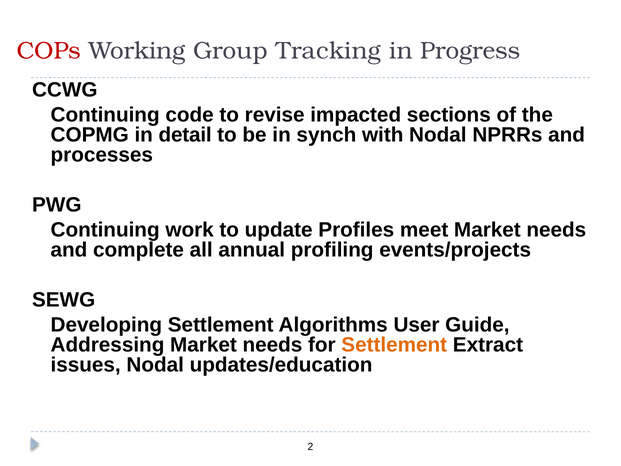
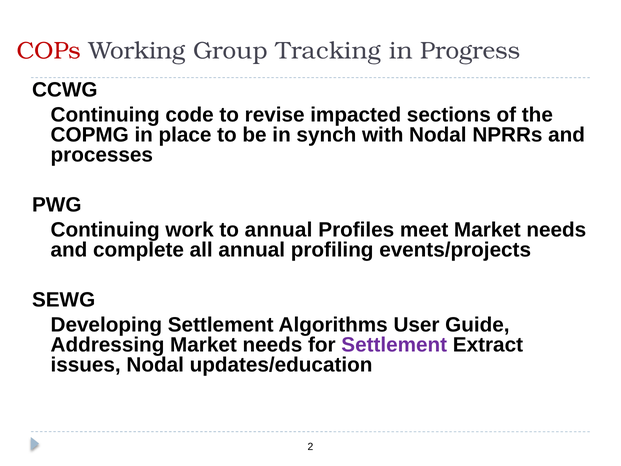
detail: detail -> place
to update: update -> annual
Settlement at (394, 345) colour: orange -> purple
